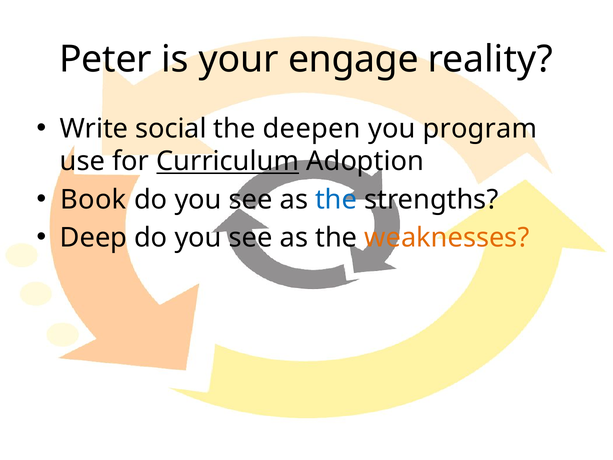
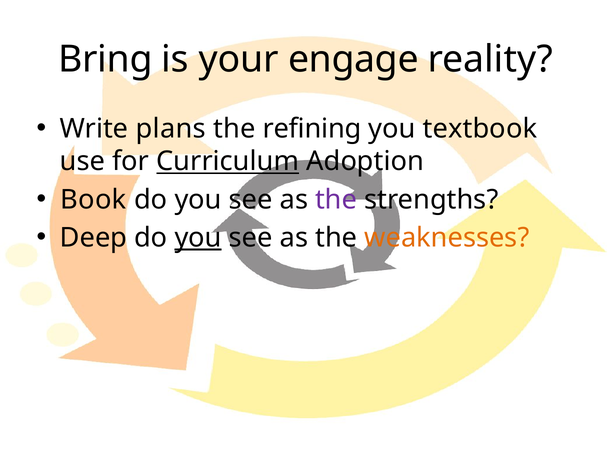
Peter: Peter -> Bring
social: social -> plans
deepen: deepen -> refining
program: program -> textbook
the at (336, 199) colour: blue -> purple
you at (198, 238) underline: none -> present
